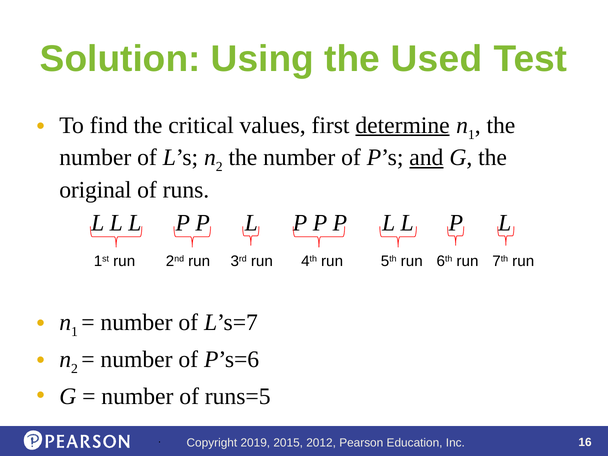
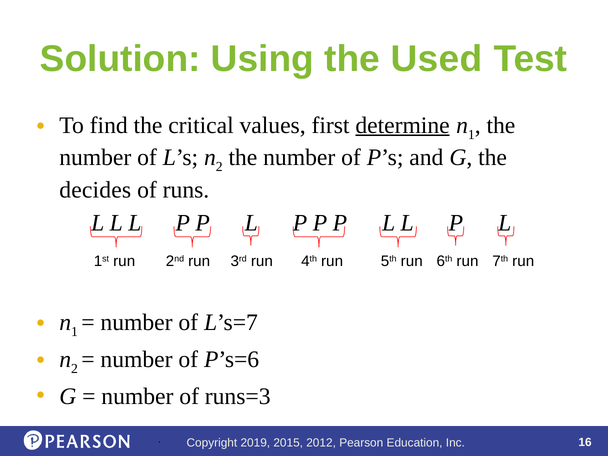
and underline: present -> none
original: original -> decides
runs=5: runs=5 -> runs=3
